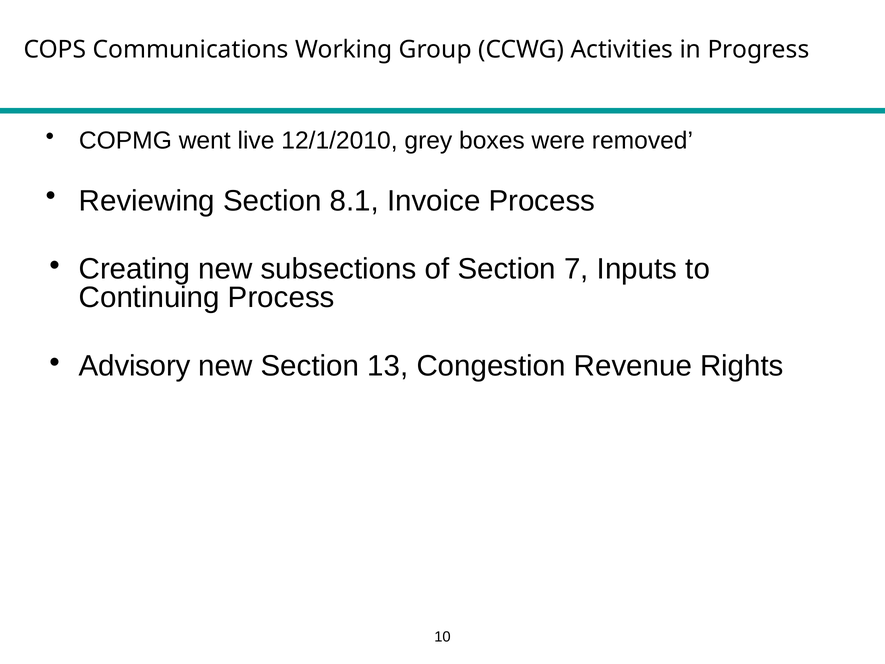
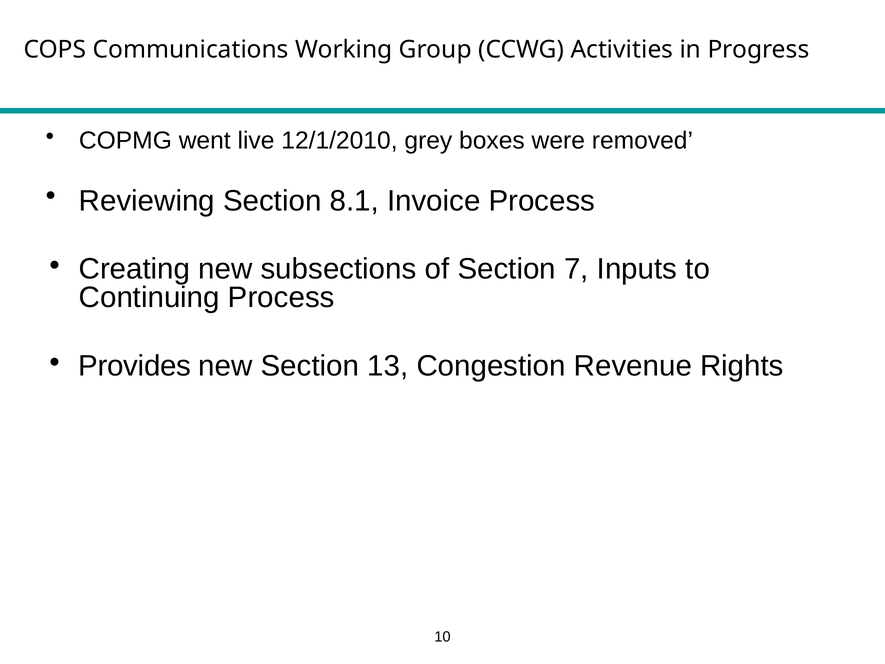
Advisory: Advisory -> Provides
